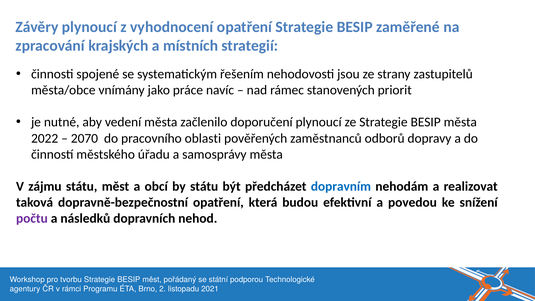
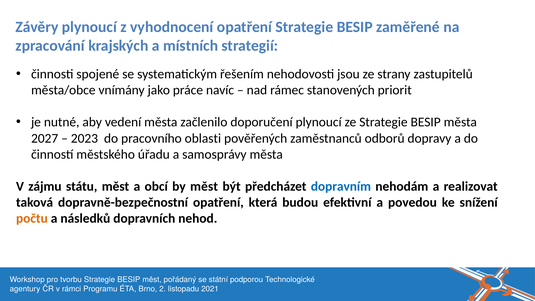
2022: 2022 -> 2027
2070: 2070 -> 2023
by státu: státu -> měst
počtu colour: purple -> orange
